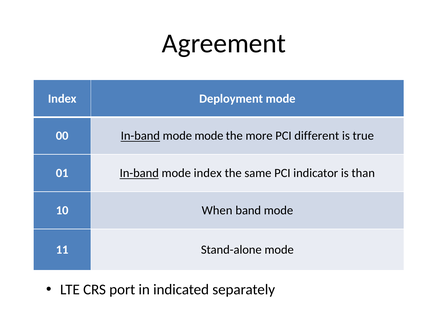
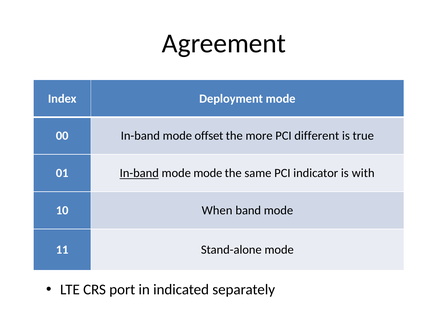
In-band at (140, 136) underline: present -> none
mode mode: mode -> offset
mode index: index -> mode
than: than -> with
